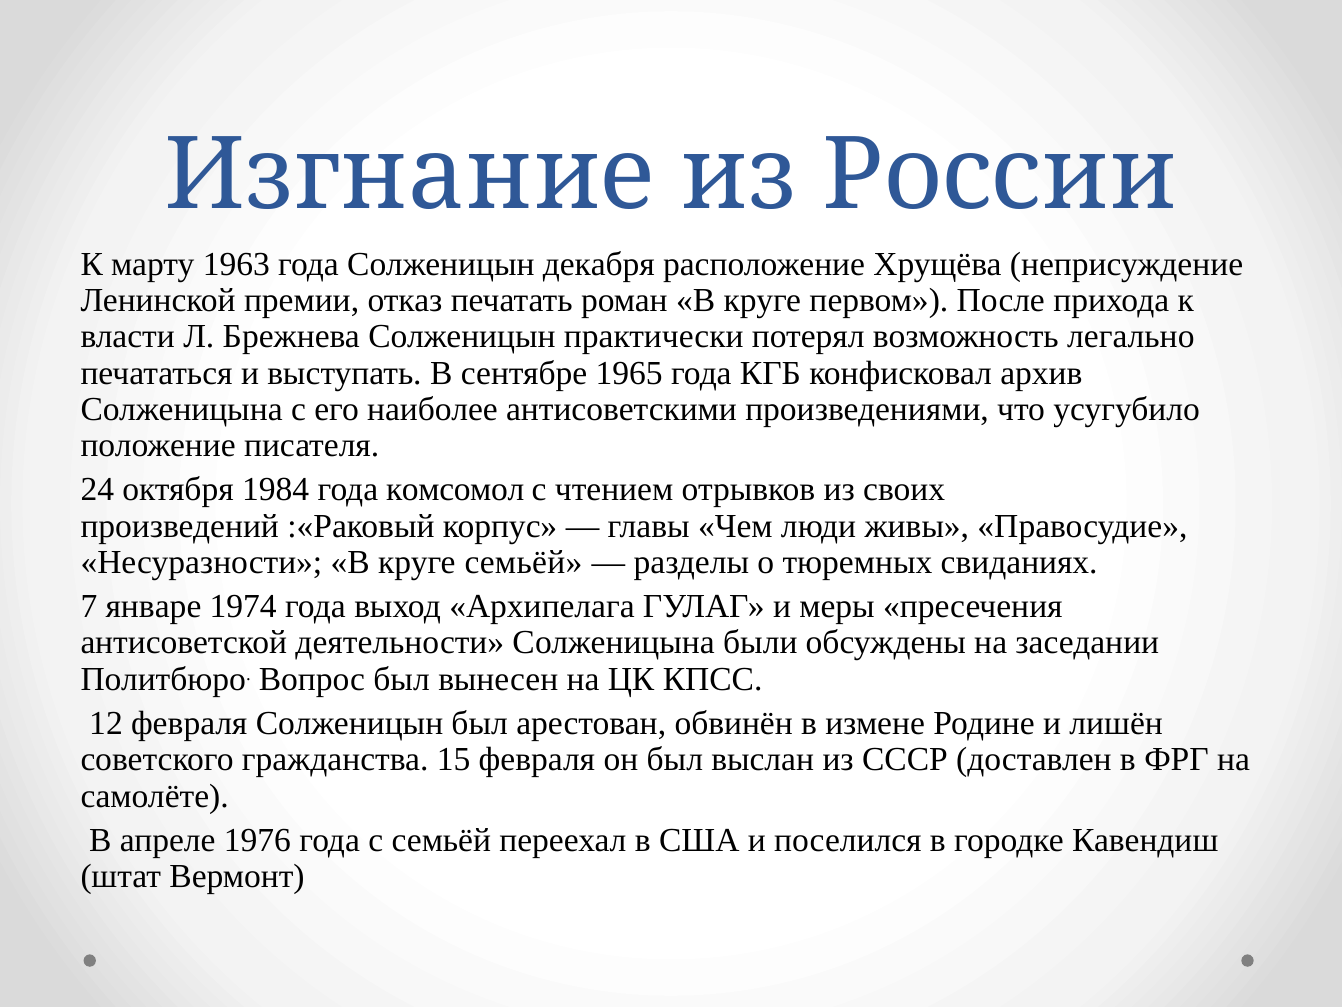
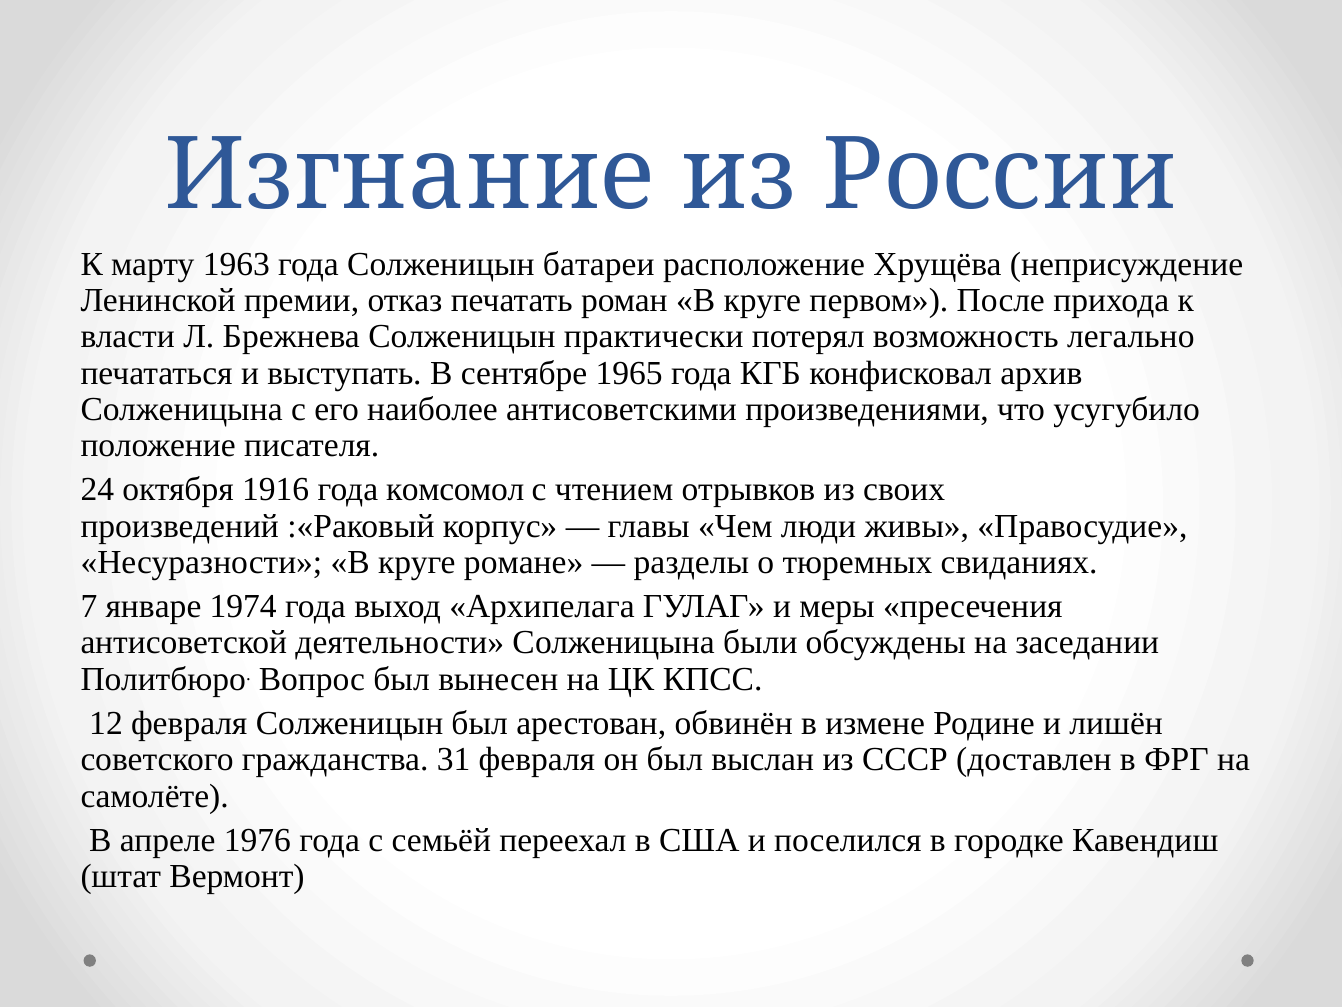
декабря: декабря -> батареи
1984: 1984 -> 1916
круге семьёй: семьёй -> романе
15: 15 -> 31
